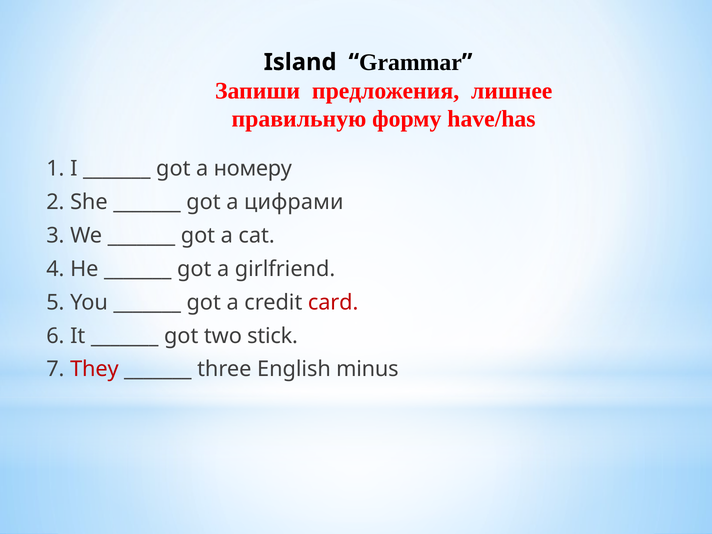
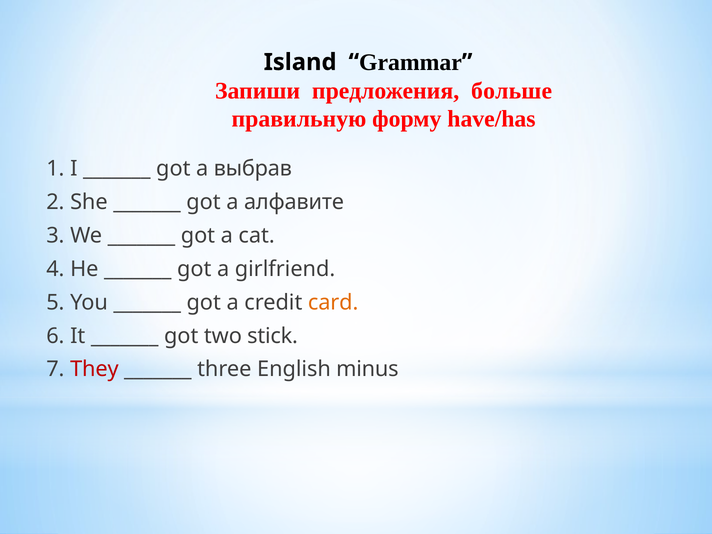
лишнее: лишнее -> больше
номеру: номеру -> выбрав
цифрами: цифрами -> алфавите
card colour: red -> orange
